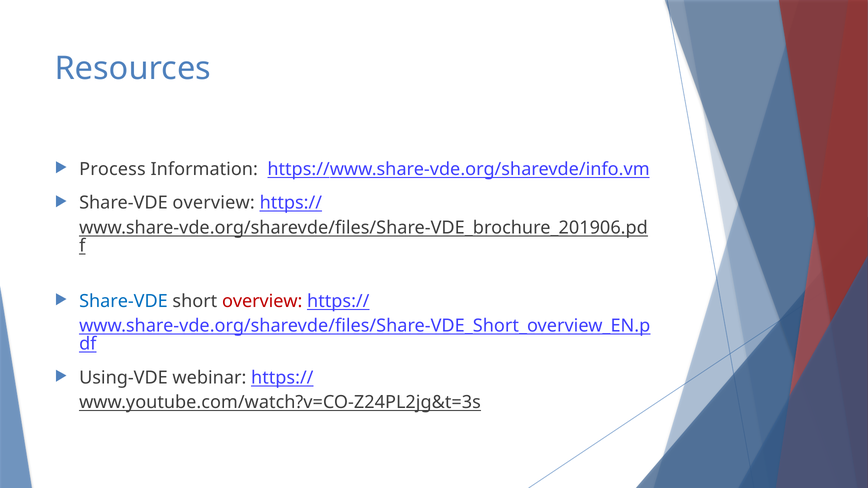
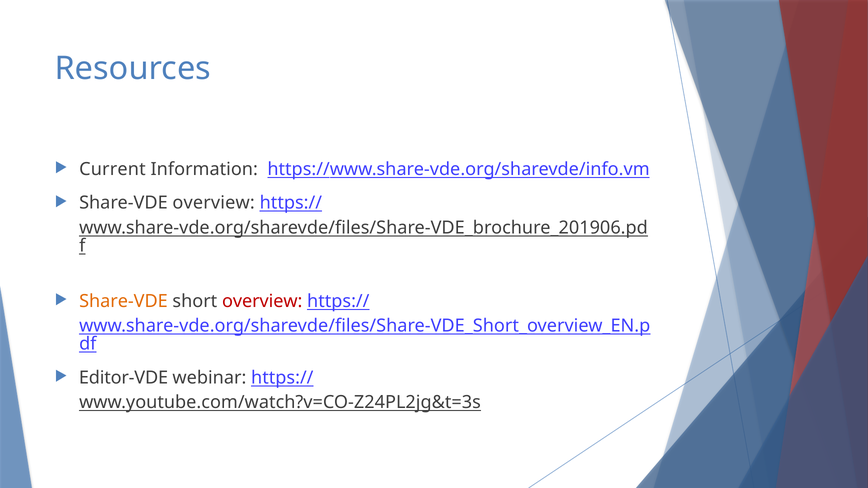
Process: Process -> Current
Share-VDE at (123, 301) colour: blue -> orange
Using-VDE: Using-VDE -> Editor-VDE
